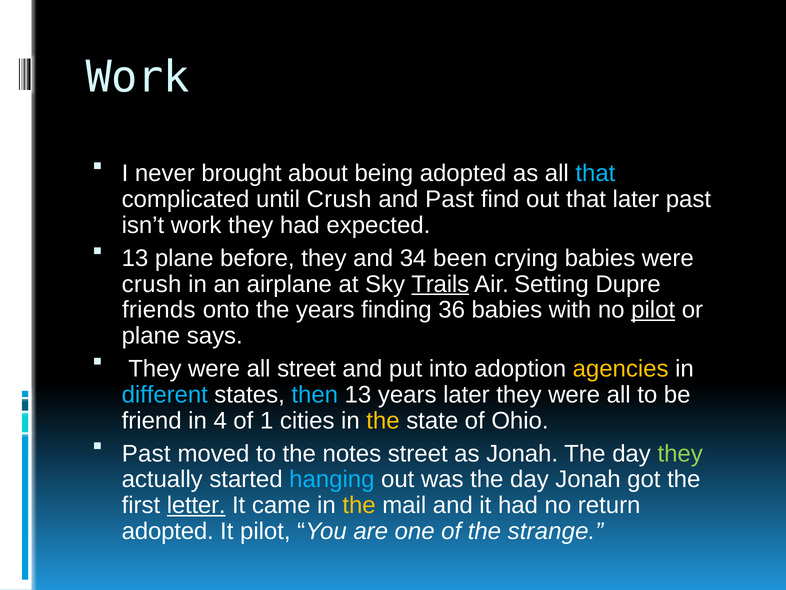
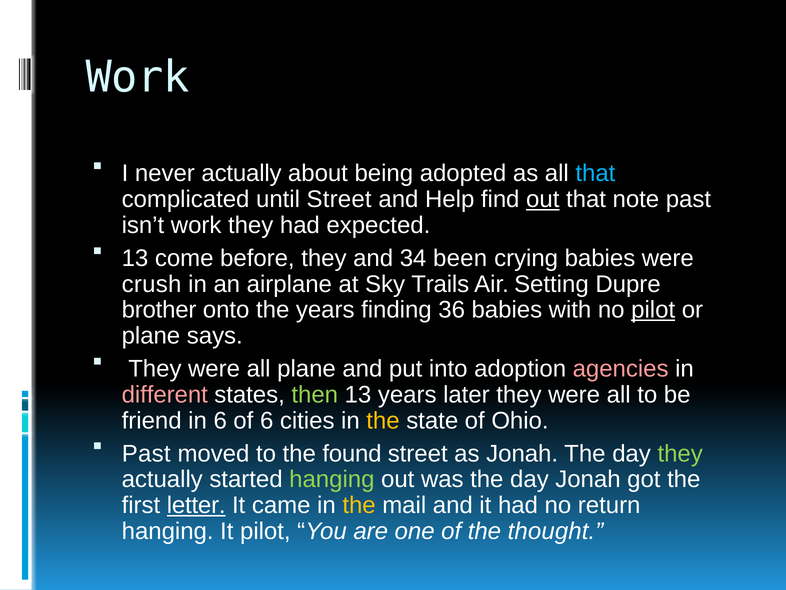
never brought: brought -> actually
until Crush: Crush -> Street
and Past: Past -> Help
out at (543, 199) underline: none -> present
that later: later -> note
13 plane: plane -> come
Trails underline: present -> none
friends: friends -> brother
all street: street -> plane
agencies colour: yellow -> pink
different colour: light blue -> pink
then colour: light blue -> light green
in 4: 4 -> 6
of 1: 1 -> 6
notes: notes -> found
hanging at (332, 479) colour: light blue -> light green
adopted at (168, 531): adopted -> hanging
strange: strange -> thought
